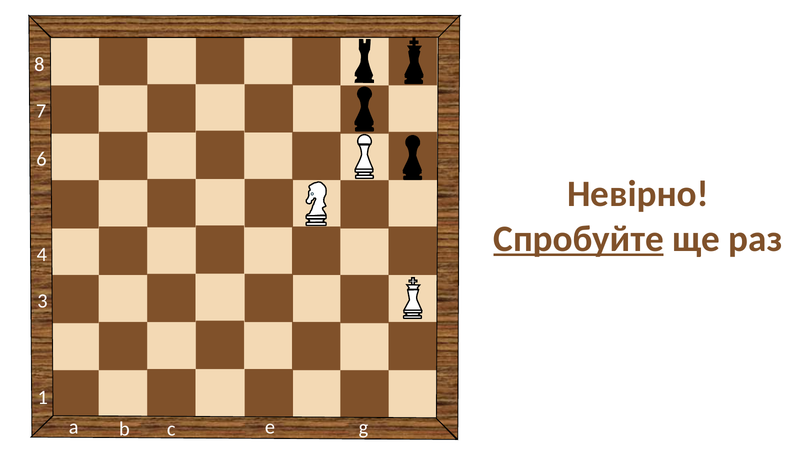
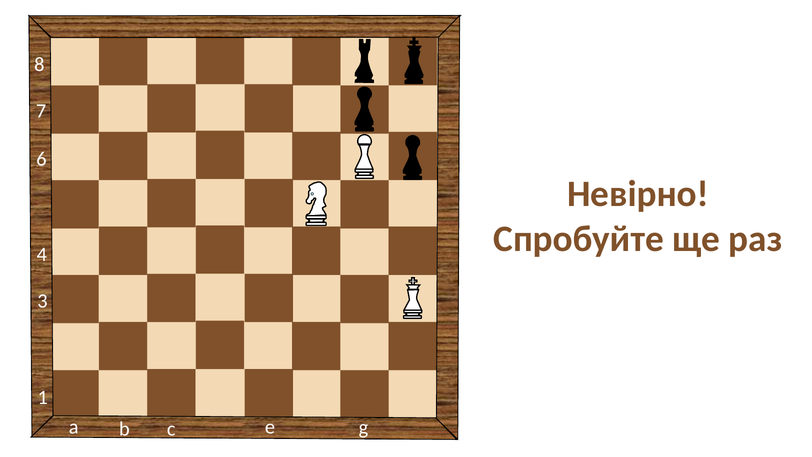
Спробуйте underline: present -> none
